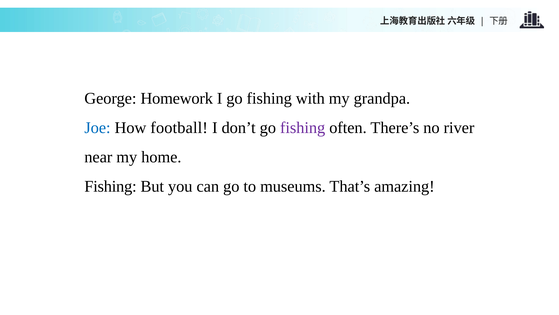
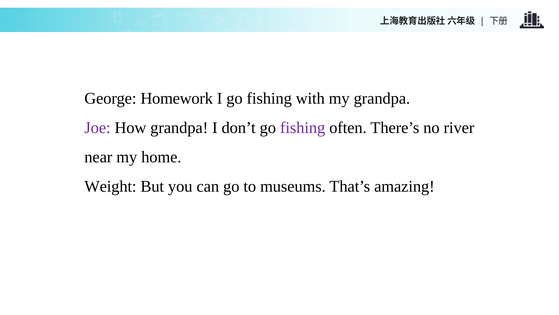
Joe colour: blue -> purple
How football: football -> grandpa
Fishing at (110, 186): Fishing -> Weight
